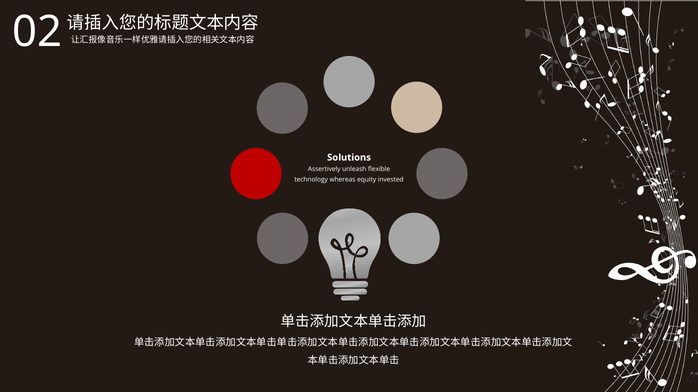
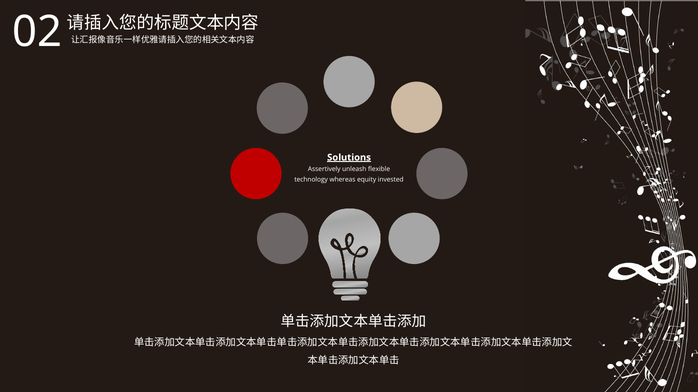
Solutions underline: none -> present
